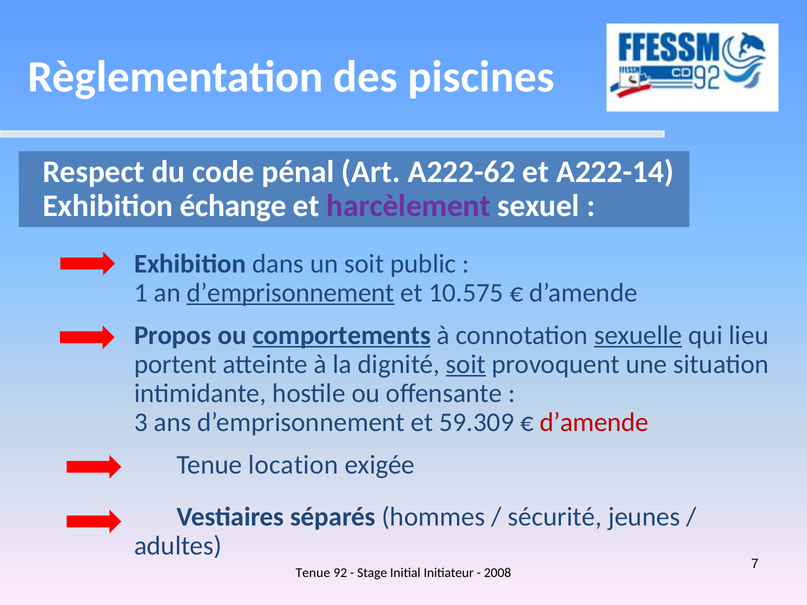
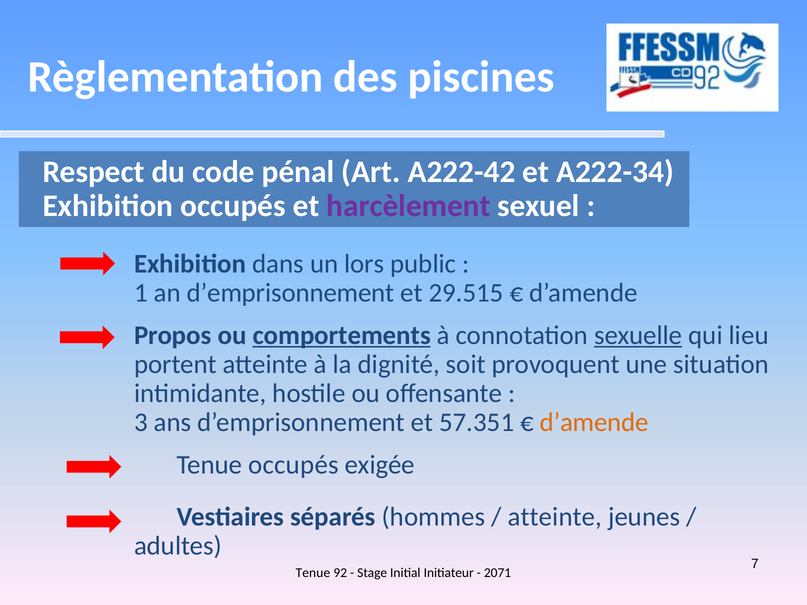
A222-62: A222-62 -> A222-42
A222-14: A222-14 -> A222-34
Exhibition échange: échange -> occupés
un soit: soit -> lors
d’emprisonnement at (291, 293) underline: present -> none
10.575: 10.575 -> 29.515
soit at (466, 364) underline: present -> none
59.309: 59.309 -> 57.351
d’amende at (594, 422) colour: red -> orange
Tenue location: location -> occupés
sécurité at (555, 517): sécurité -> atteinte
2008: 2008 -> 2071
